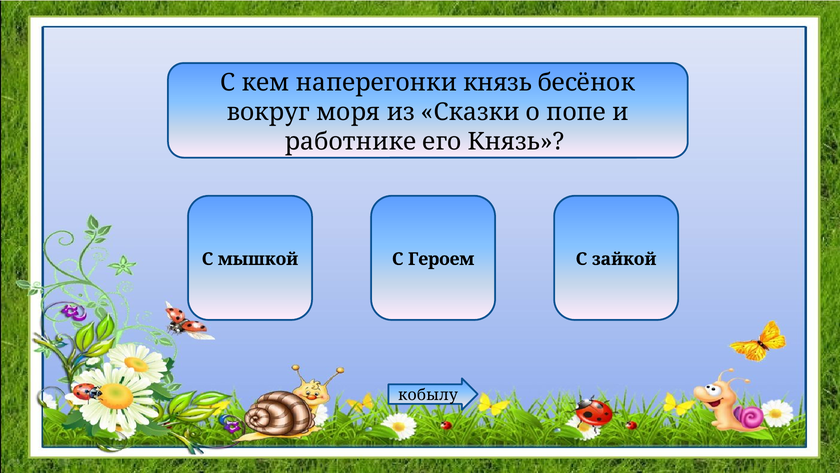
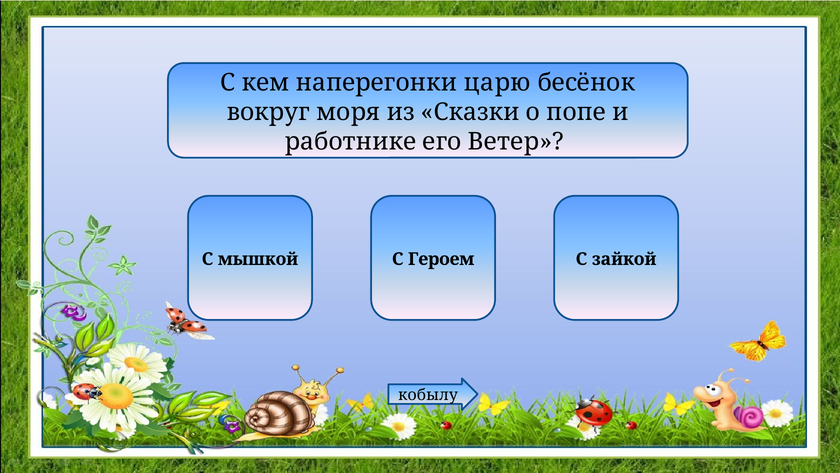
наперегонки князь: князь -> царю
его Князь: Князь -> Ветер
